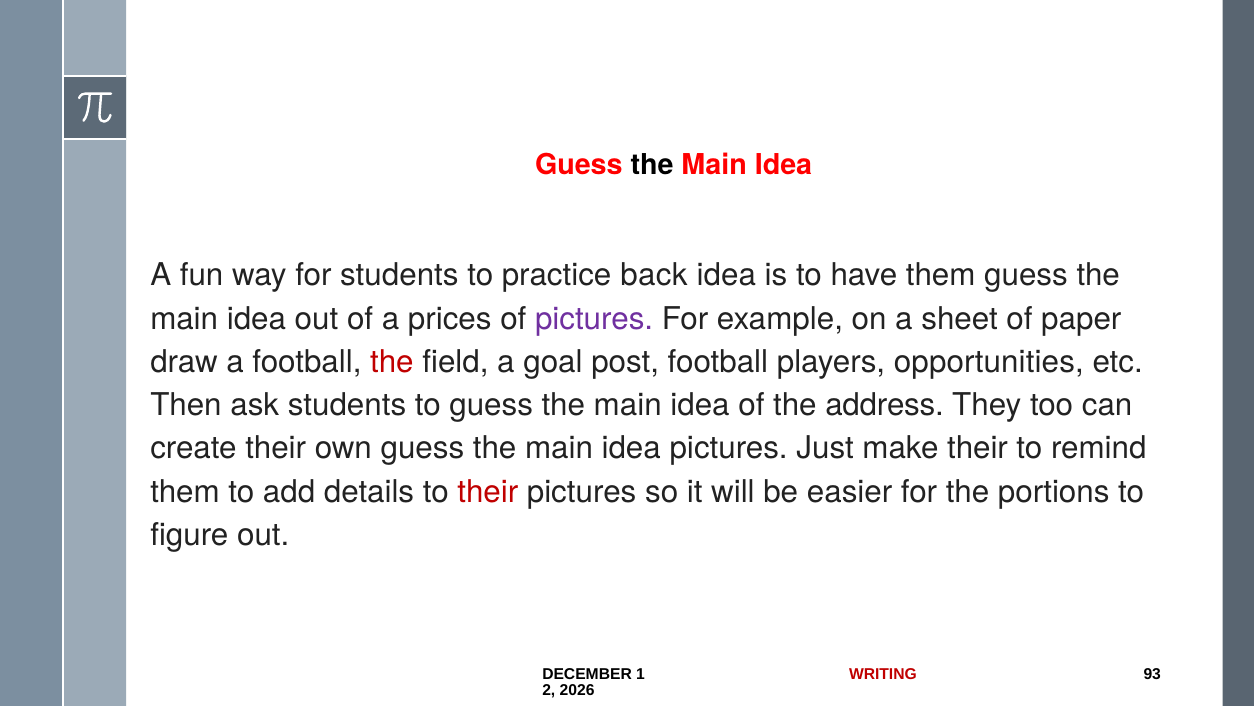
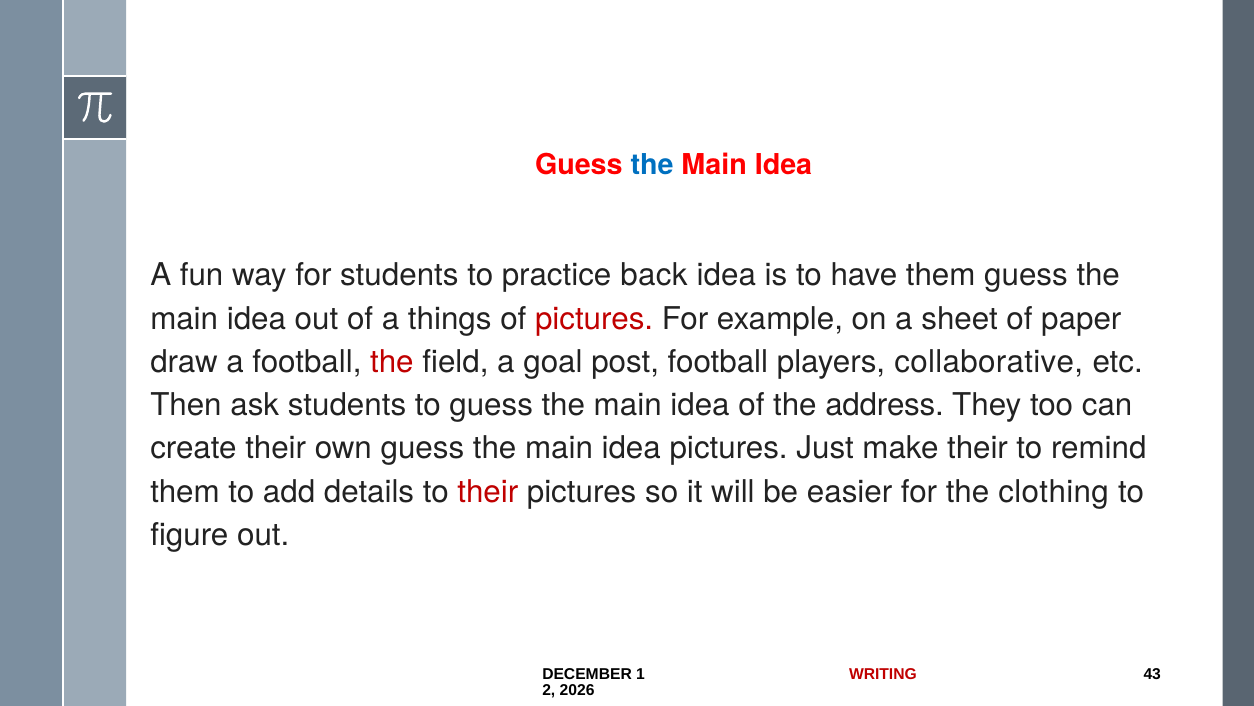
the at (652, 165) colour: black -> blue
prices: prices -> things
pictures at (594, 318) colour: purple -> red
opportunities: opportunities -> collaborative
portions: portions -> clothing
93: 93 -> 43
